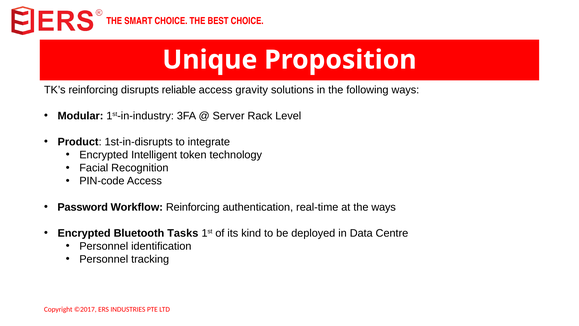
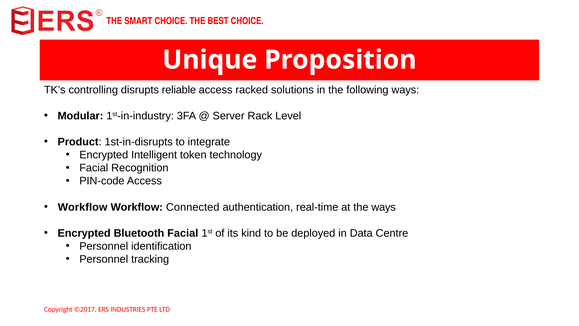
TK’s reinforcing: reinforcing -> controlling
gravity: gravity -> racked
Password at (83, 207): Password -> Workflow
Workflow Reinforcing: Reinforcing -> Connected
Bluetooth Tasks: Tasks -> Facial
